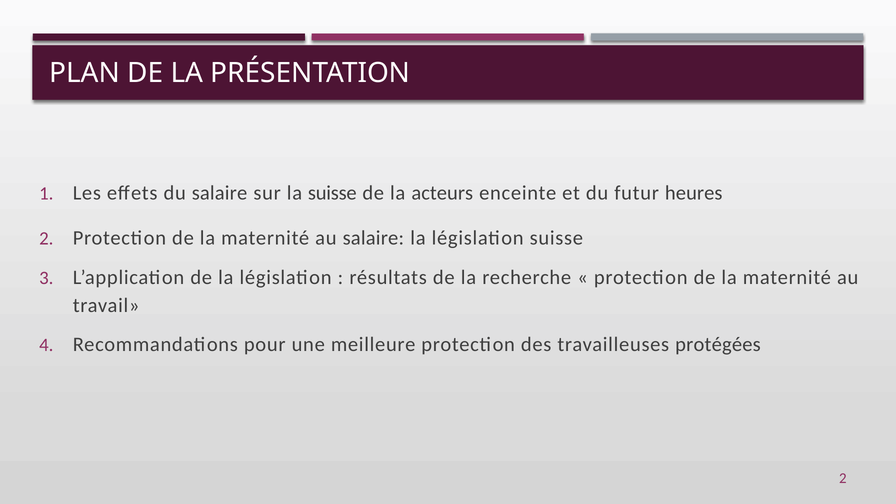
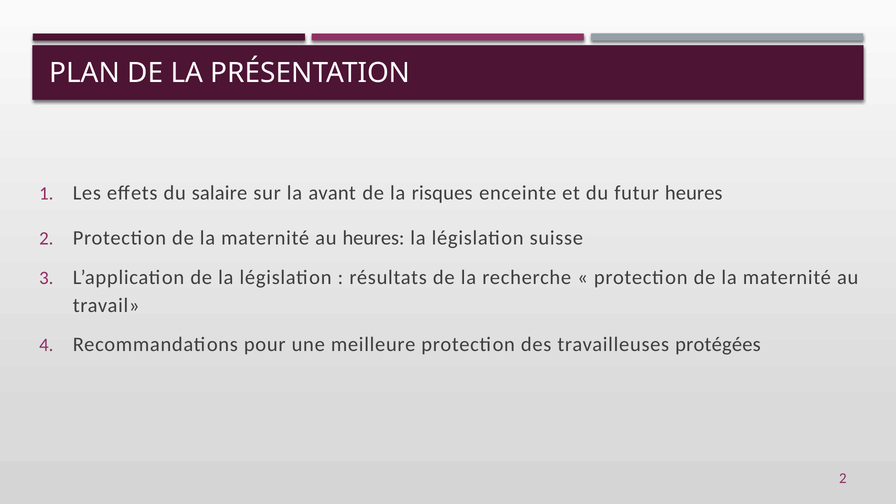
la suisse: suisse -> avant
acteurs: acteurs -> risques
au salaire: salaire -> heures
